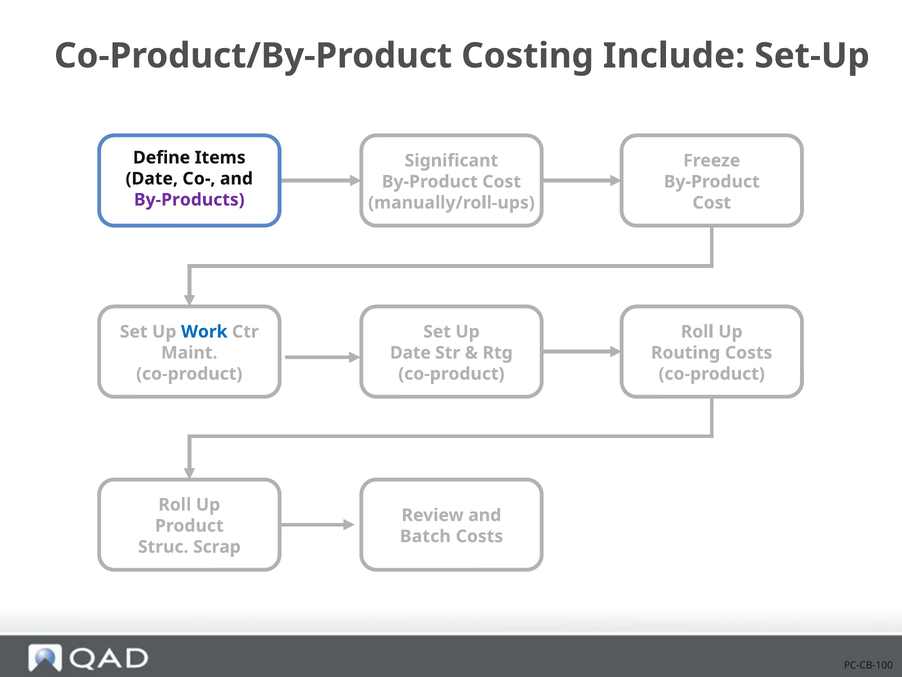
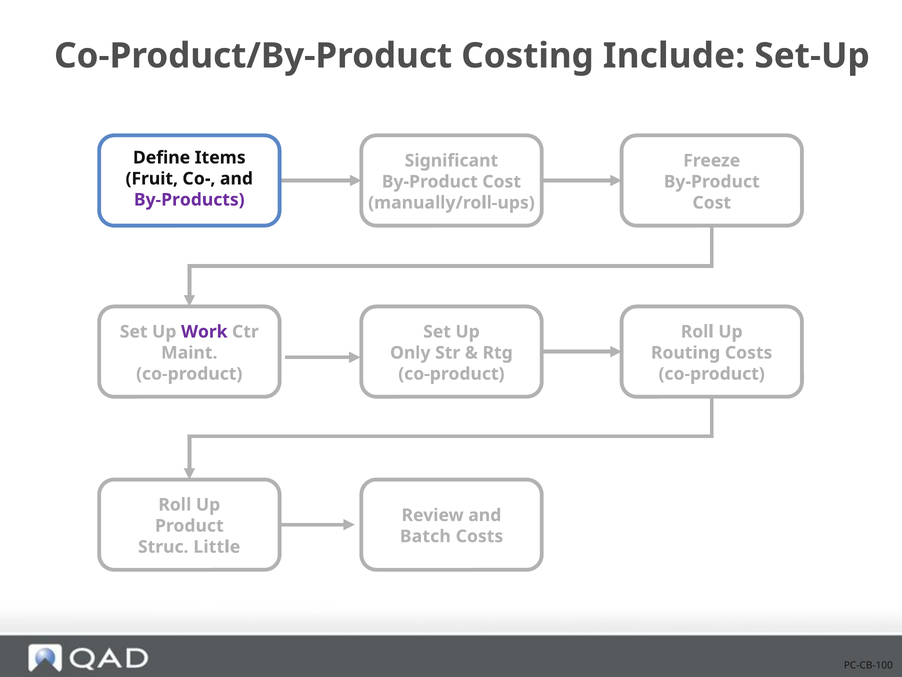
Date at (152, 179): Date -> Fruit
Work colour: blue -> purple
Date at (410, 353): Date -> Only
Scrap: Scrap -> Little
